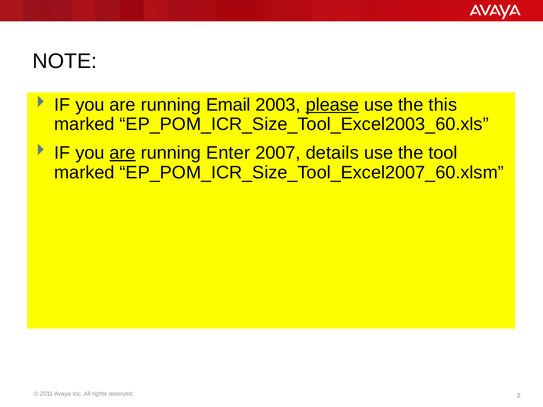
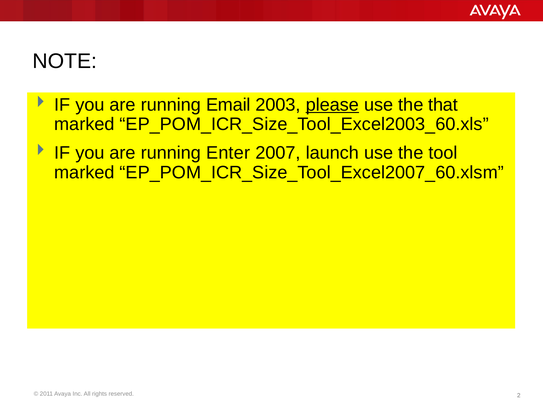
this: this -> that
are at (123, 153) underline: present -> none
details: details -> launch
